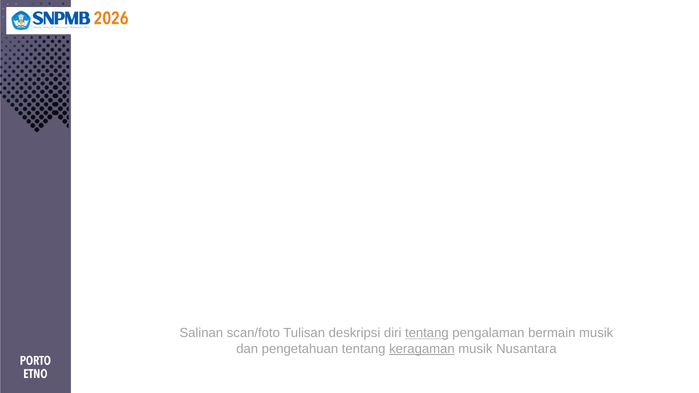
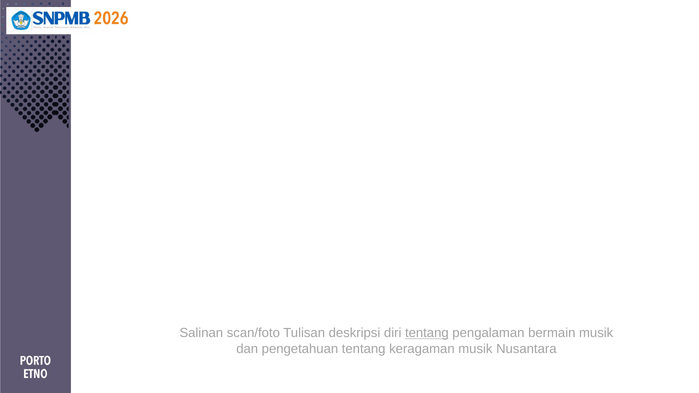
keragaman underline: present -> none
